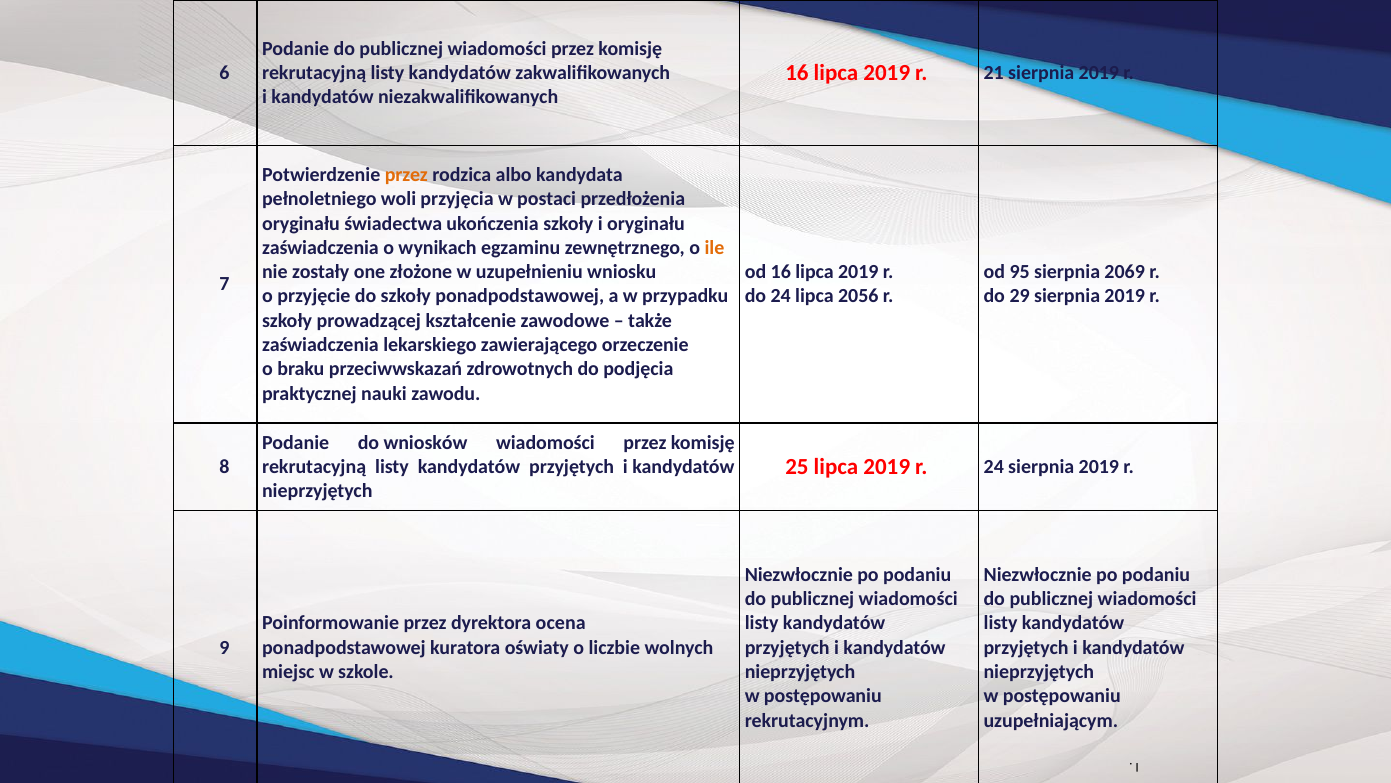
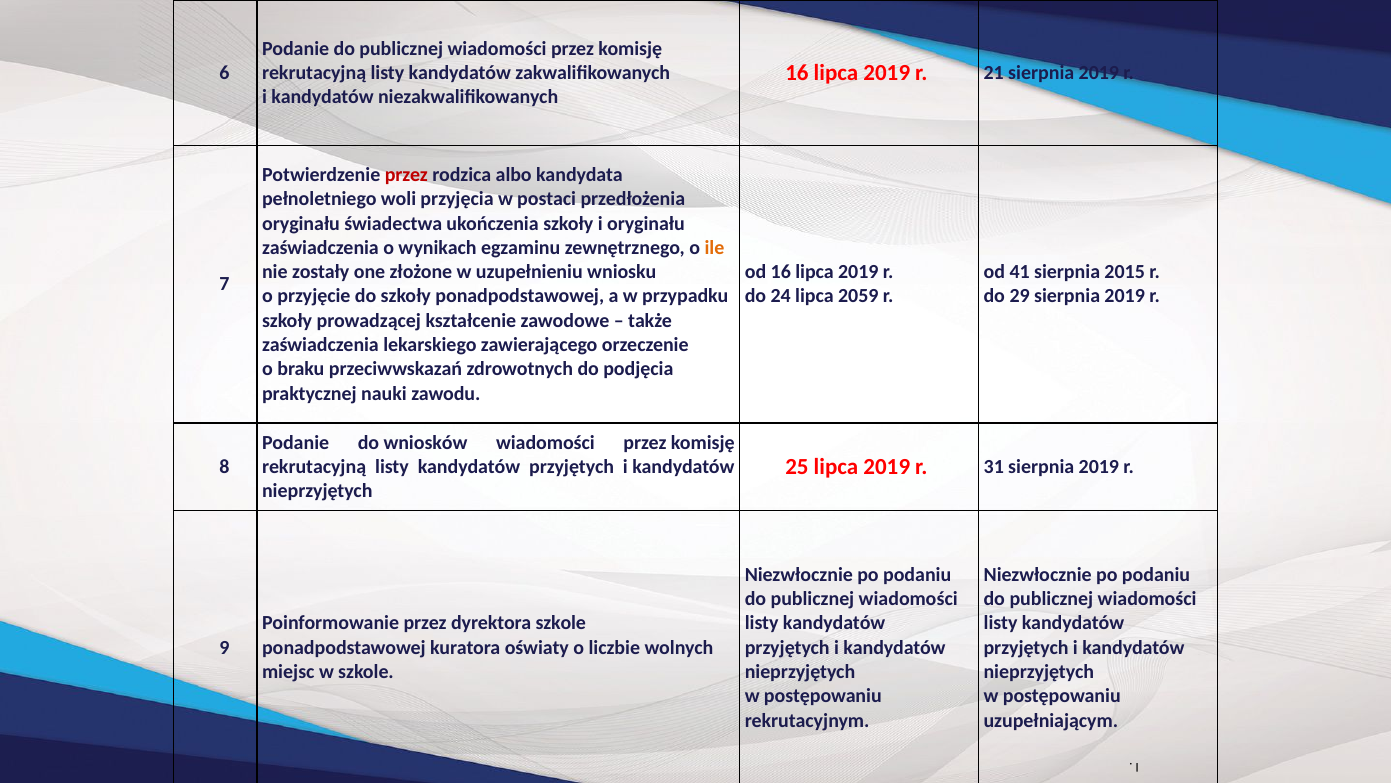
przez at (406, 175) colour: orange -> red
95: 95 -> 41
2069: 2069 -> 2015
2056: 2056 -> 2059
r 24: 24 -> 31
dyrektora ocena: ocena -> szkole
